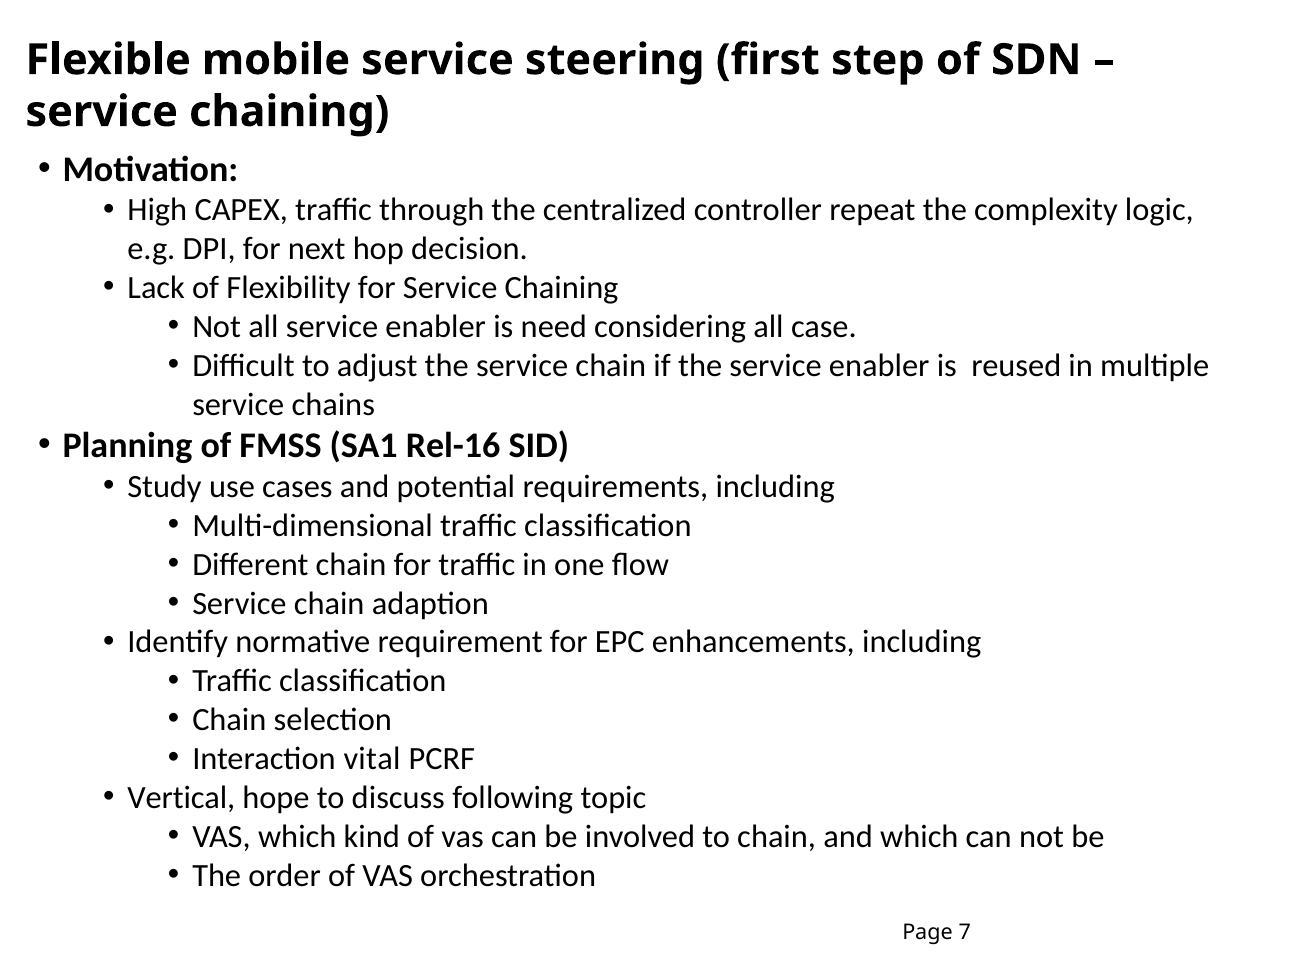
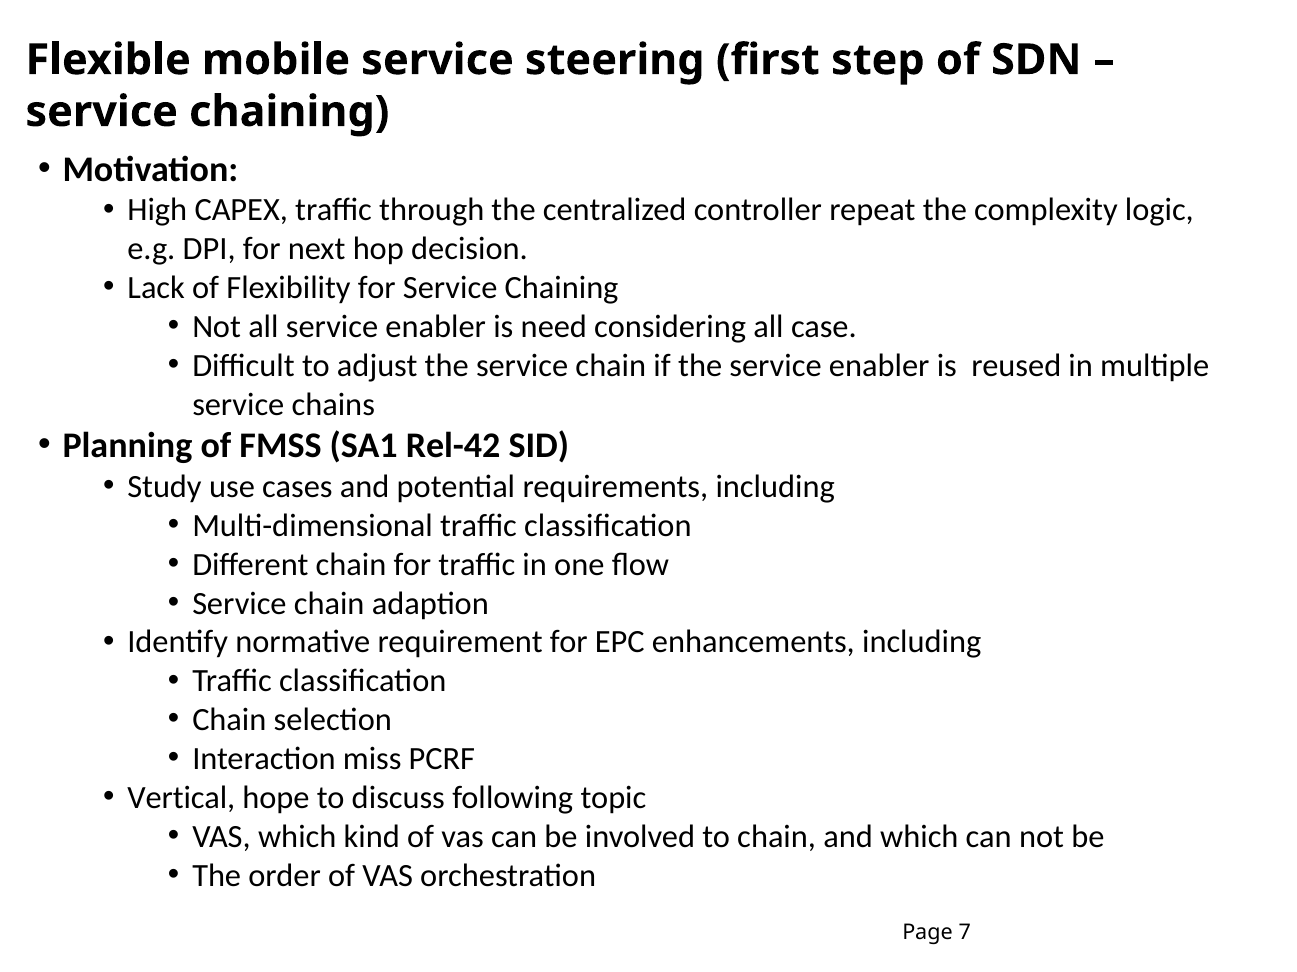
Rel-16: Rel-16 -> Rel-42
vital: vital -> miss
